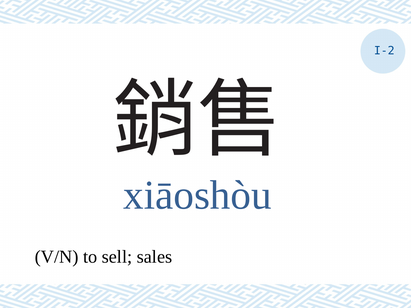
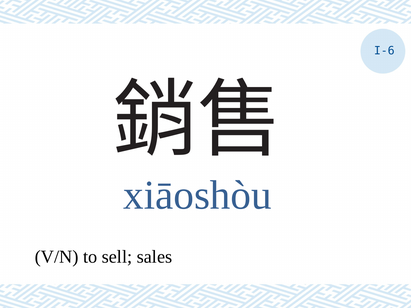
I-2: I-2 -> I-6
